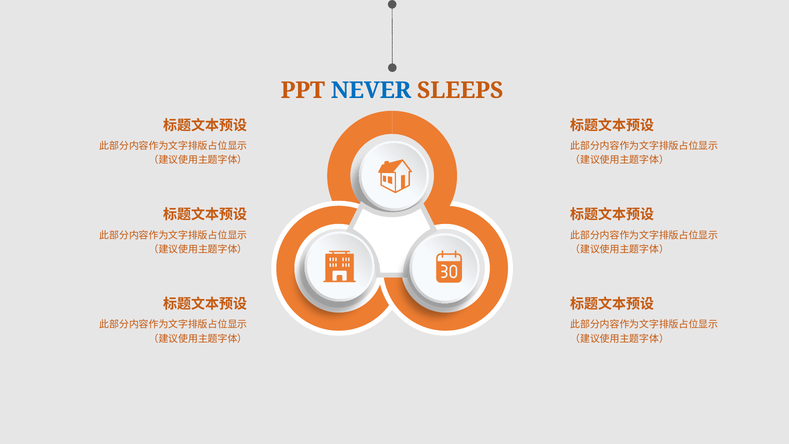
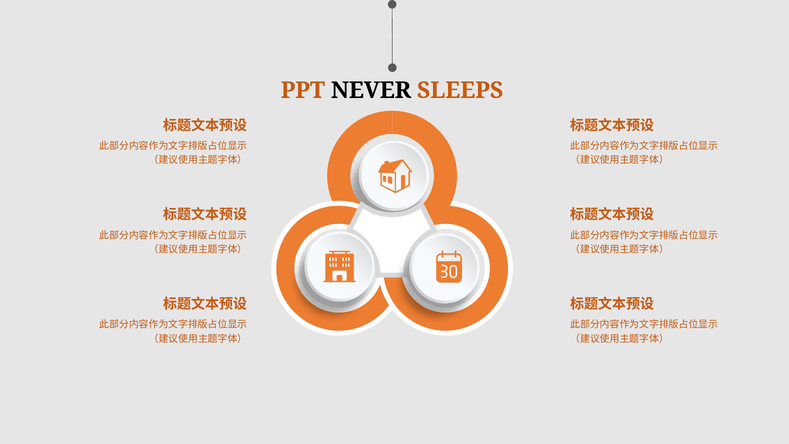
NEVER colour: blue -> black
